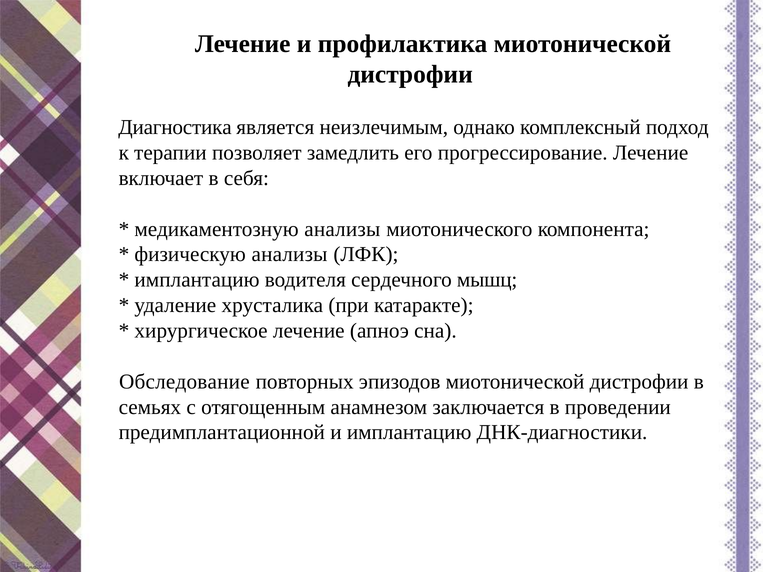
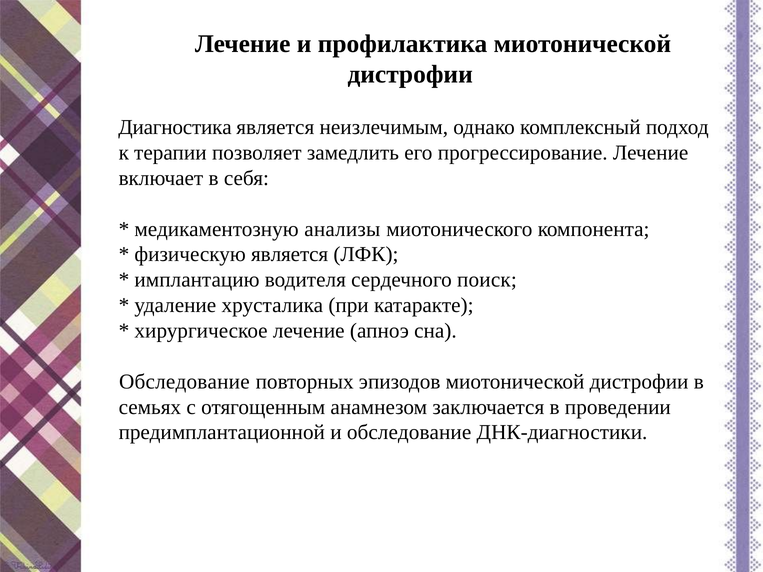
физическую анализы: анализы -> является
мышц: мышц -> поиск
и имплантацию: имплантацию -> обследование
